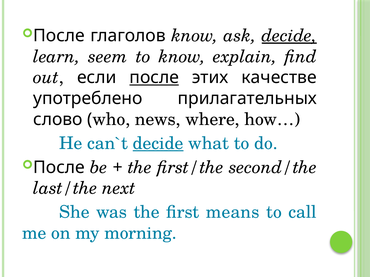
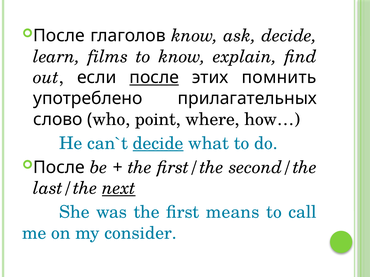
decide at (289, 36) underline: present -> none
seem: seem -> films
качестве: качестве -> помнить
news: news -> point
next underline: none -> present
morning: morning -> consider
